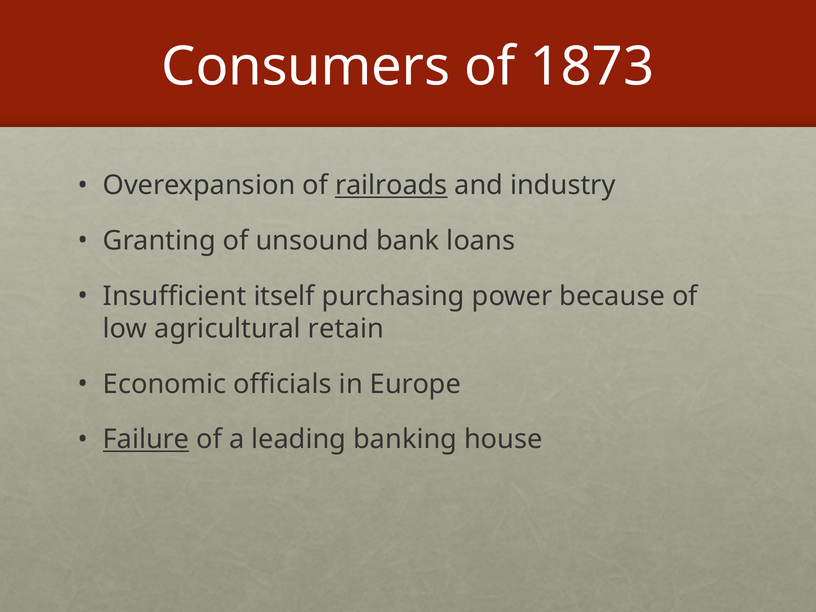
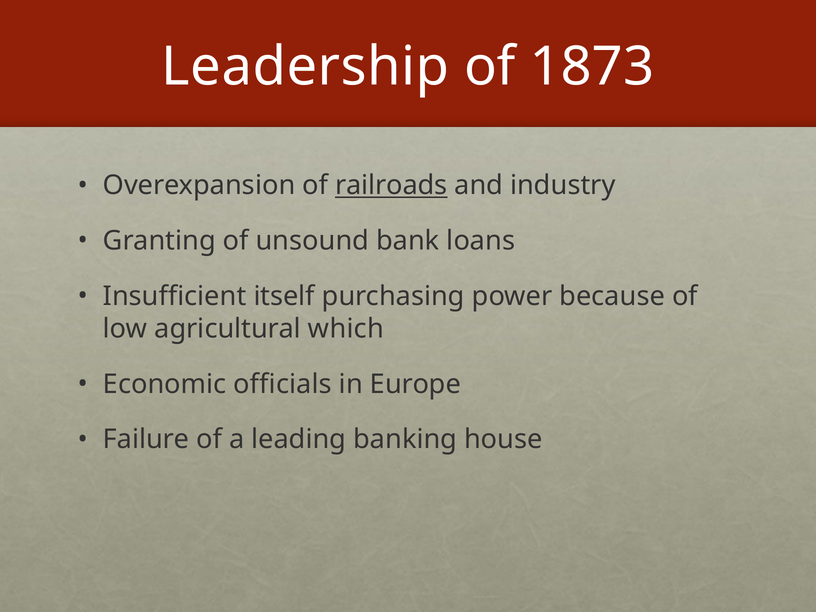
Consumers: Consumers -> Leadership
retain: retain -> which
Failure underline: present -> none
